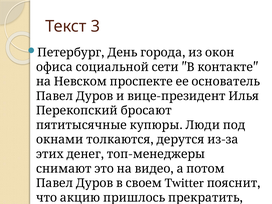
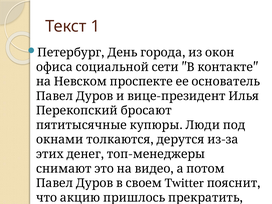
3: 3 -> 1
